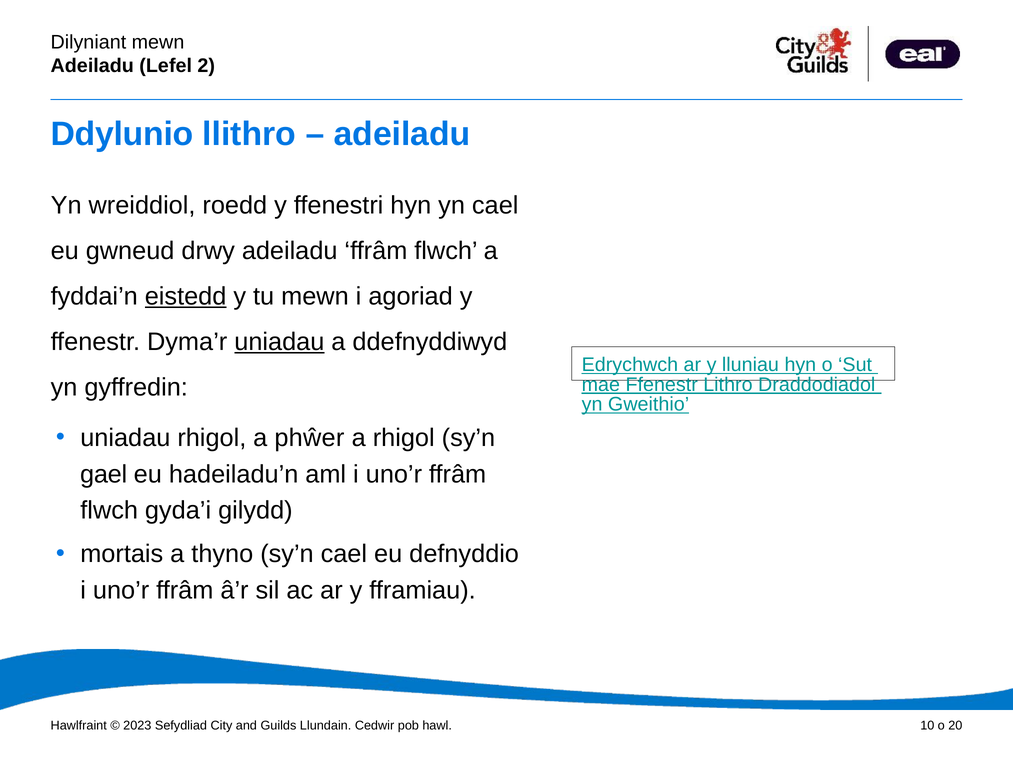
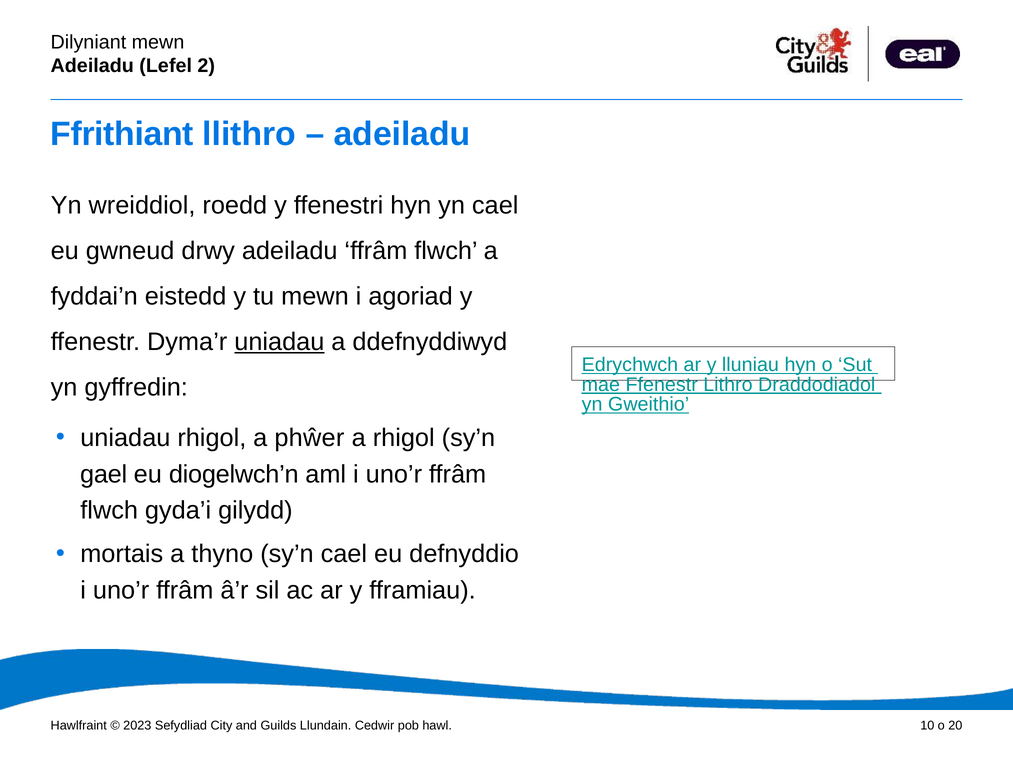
Ddylunio: Ddylunio -> Ffrithiant
eistedd underline: present -> none
hadeiladu’n: hadeiladu’n -> diogelwch’n
